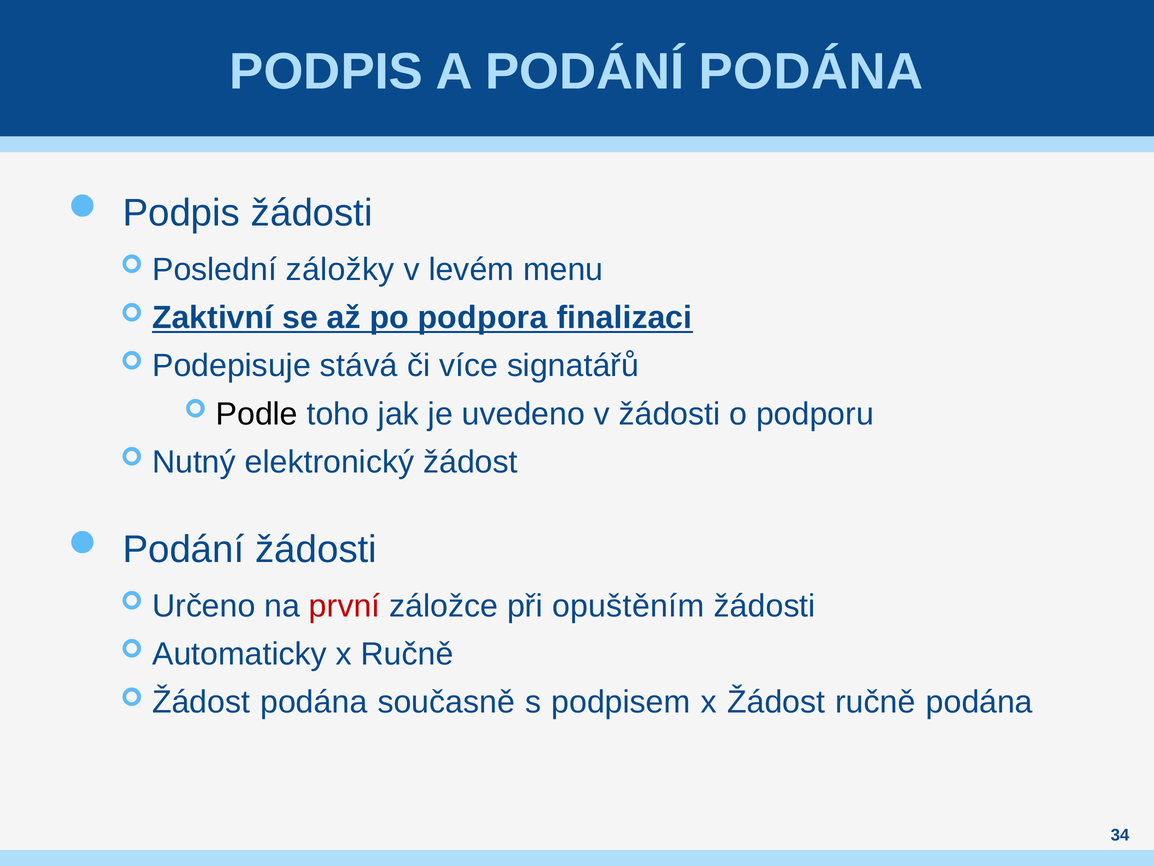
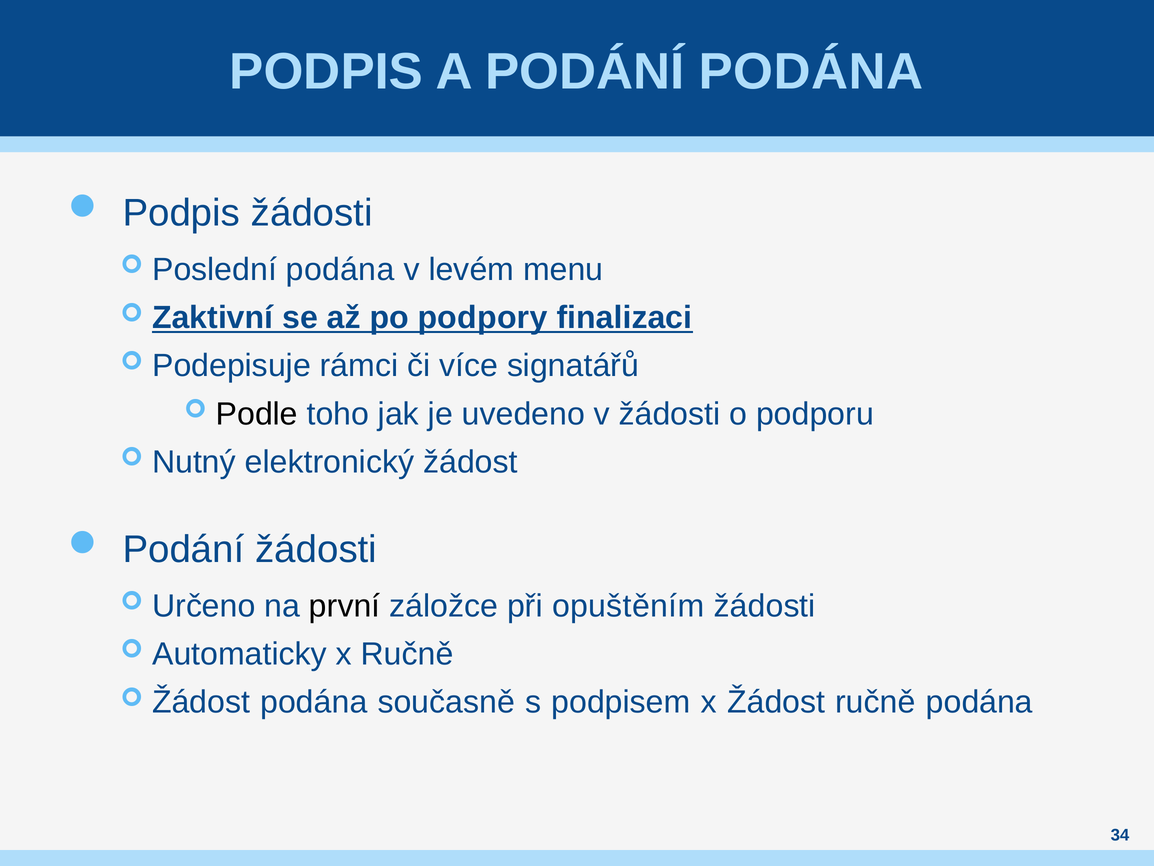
Poslední záložky: záložky -> podána
podpora: podpora -> podpory
stává: stává -> rámci
první colour: red -> black
